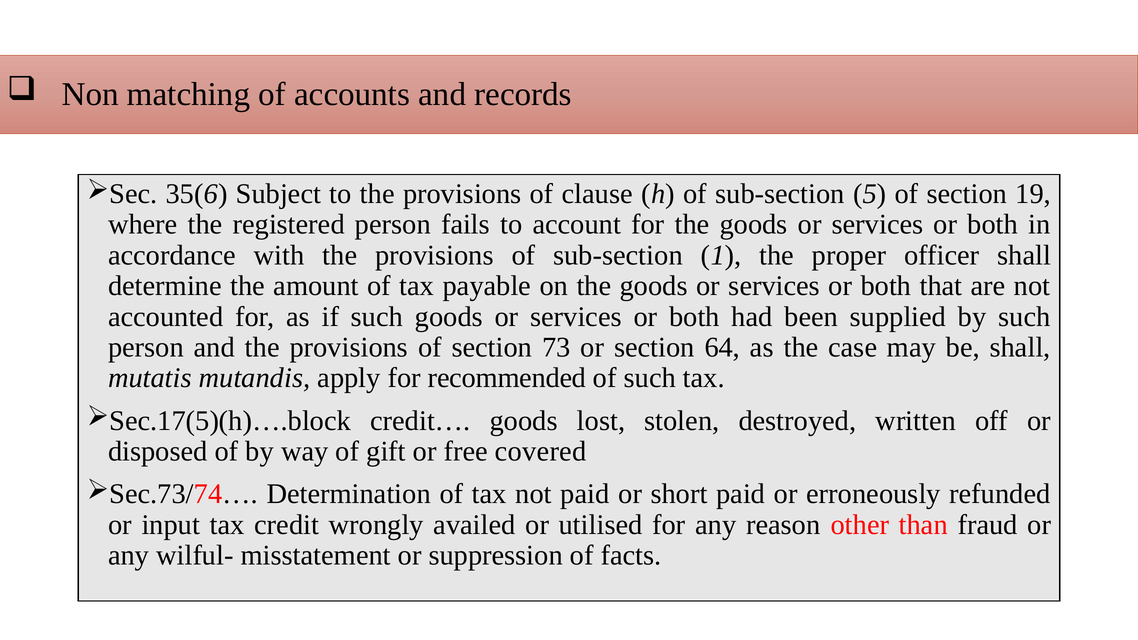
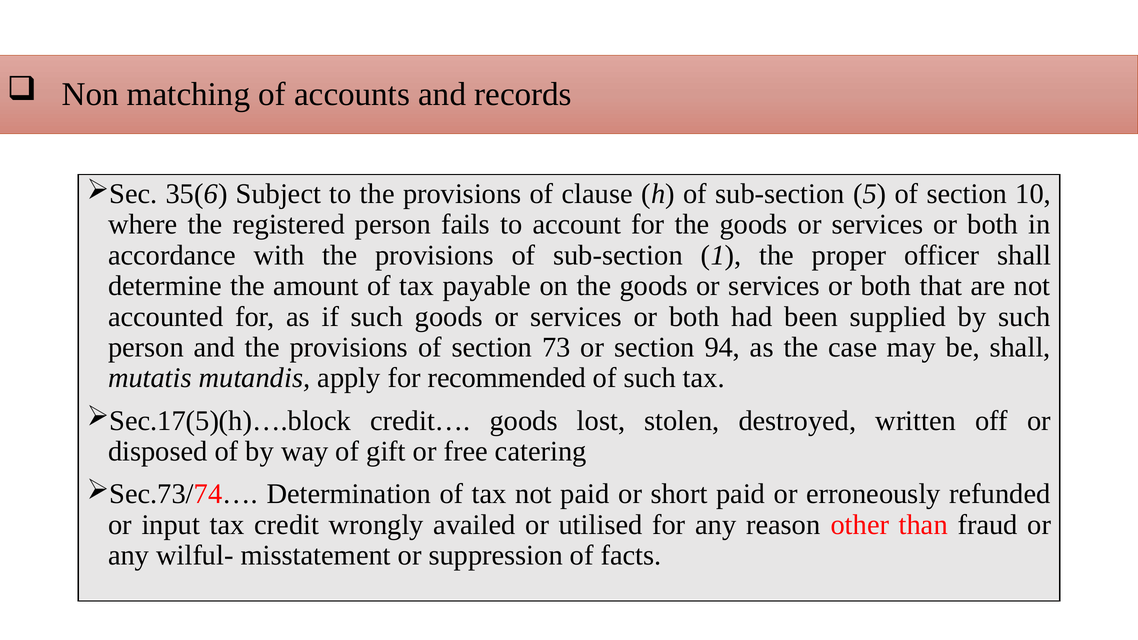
19: 19 -> 10
64: 64 -> 94
covered: covered -> catering
